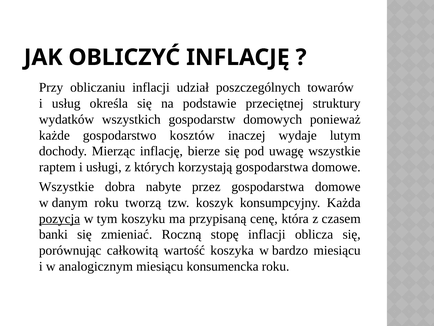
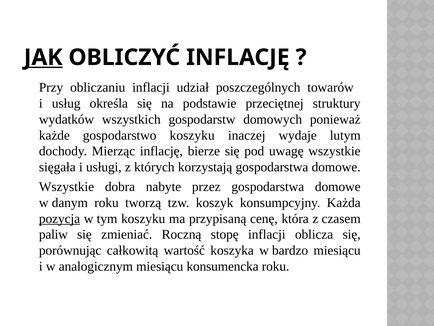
JAK underline: none -> present
gospodarstwo kosztów: kosztów -> koszyku
raptem: raptem -> sięgała
banki: banki -> paliw
